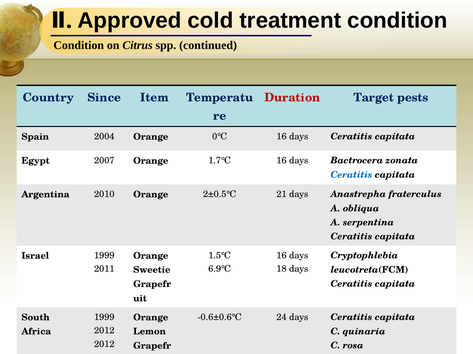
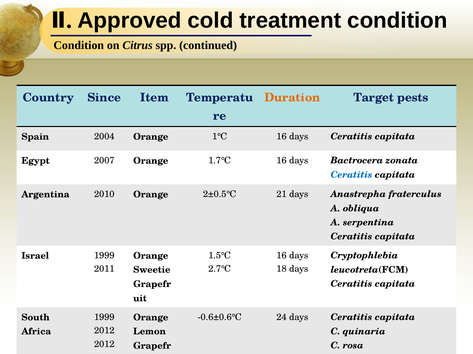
Duration colour: red -> orange
0℃: 0℃ -> 1℃
6.9℃: 6.9℃ -> 2.7℃
